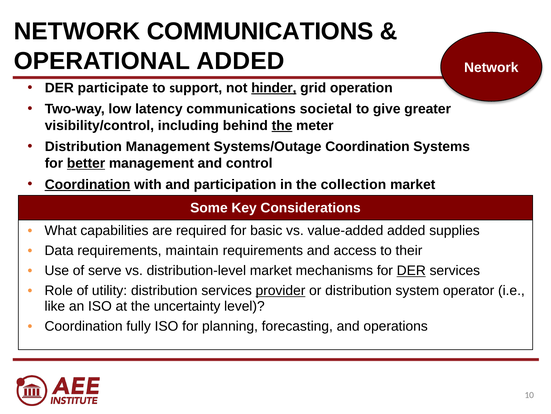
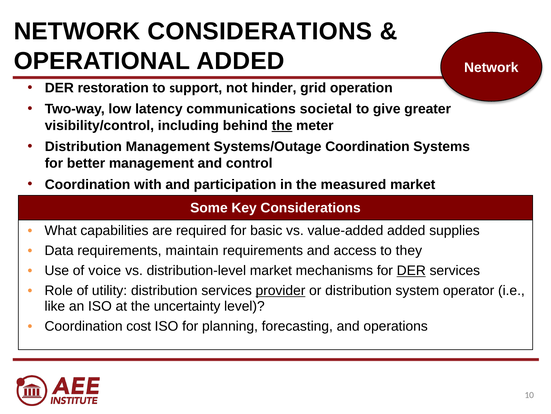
NETWORK COMMUNICATIONS: COMMUNICATIONS -> CONSIDERATIONS
participate: participate -> restoration
hinder underline: present -> none
better underline: present -> none
Coordination at (88, 184) underline: present -> none
collection: collection -> measured
their: their -> they
serve: serve -> voice
fully: fully -> cost
